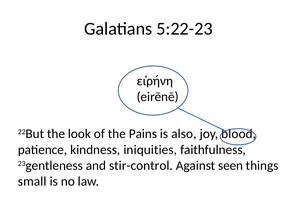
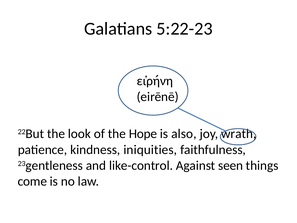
Pains: Pains -> Hope
blood: blood -> wrath
stir-control: stir-control -> like-control
small: small -> come
